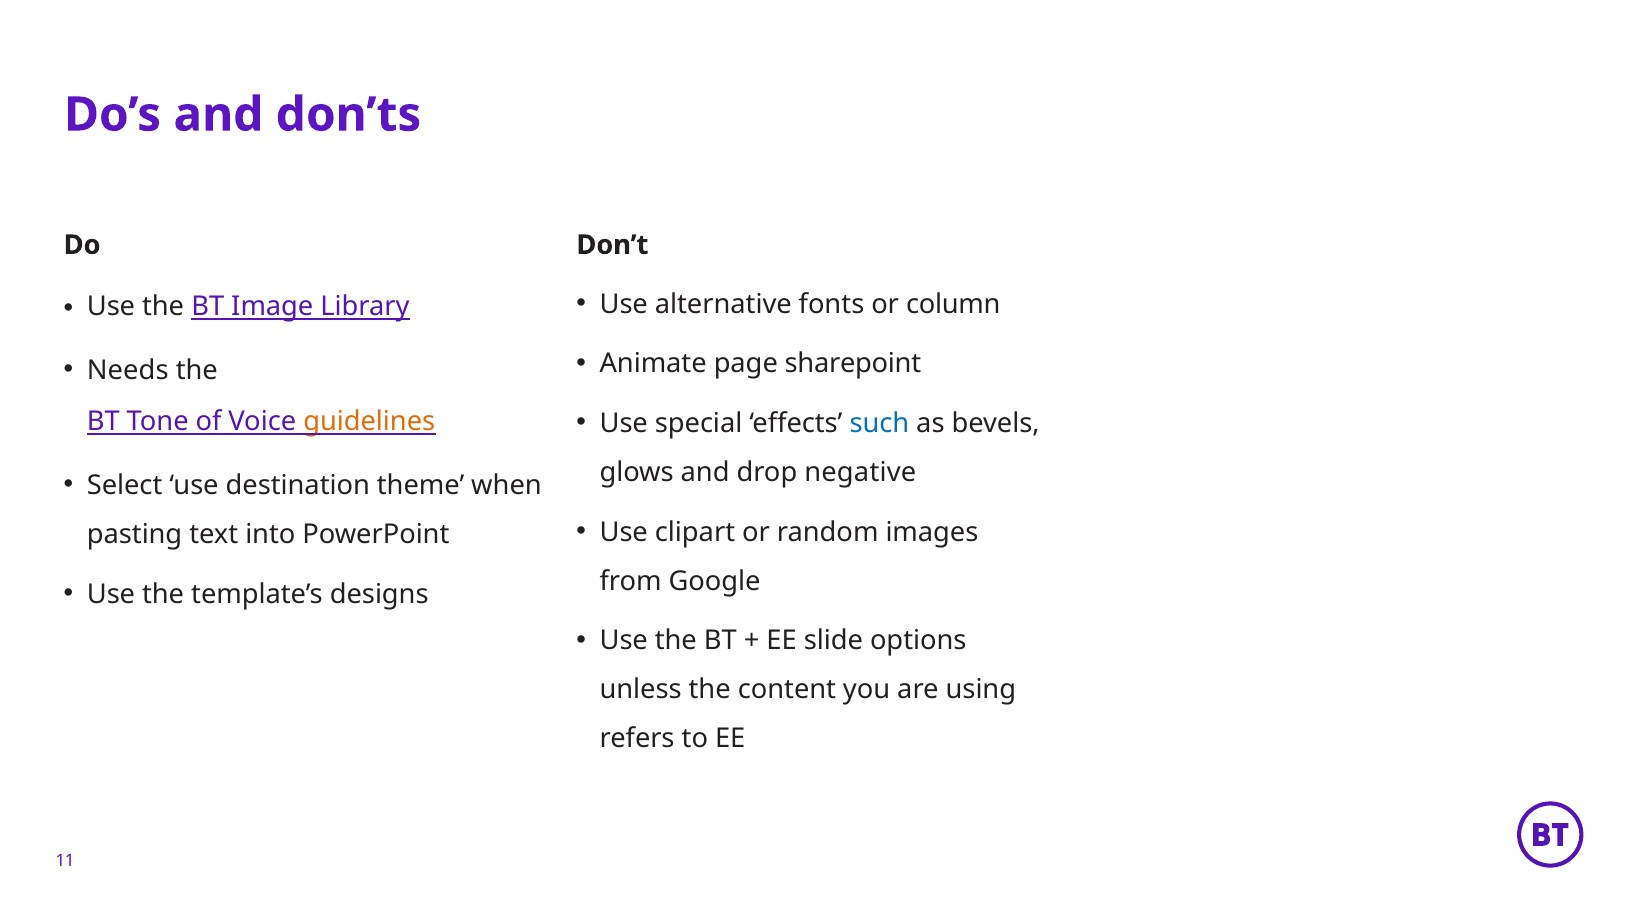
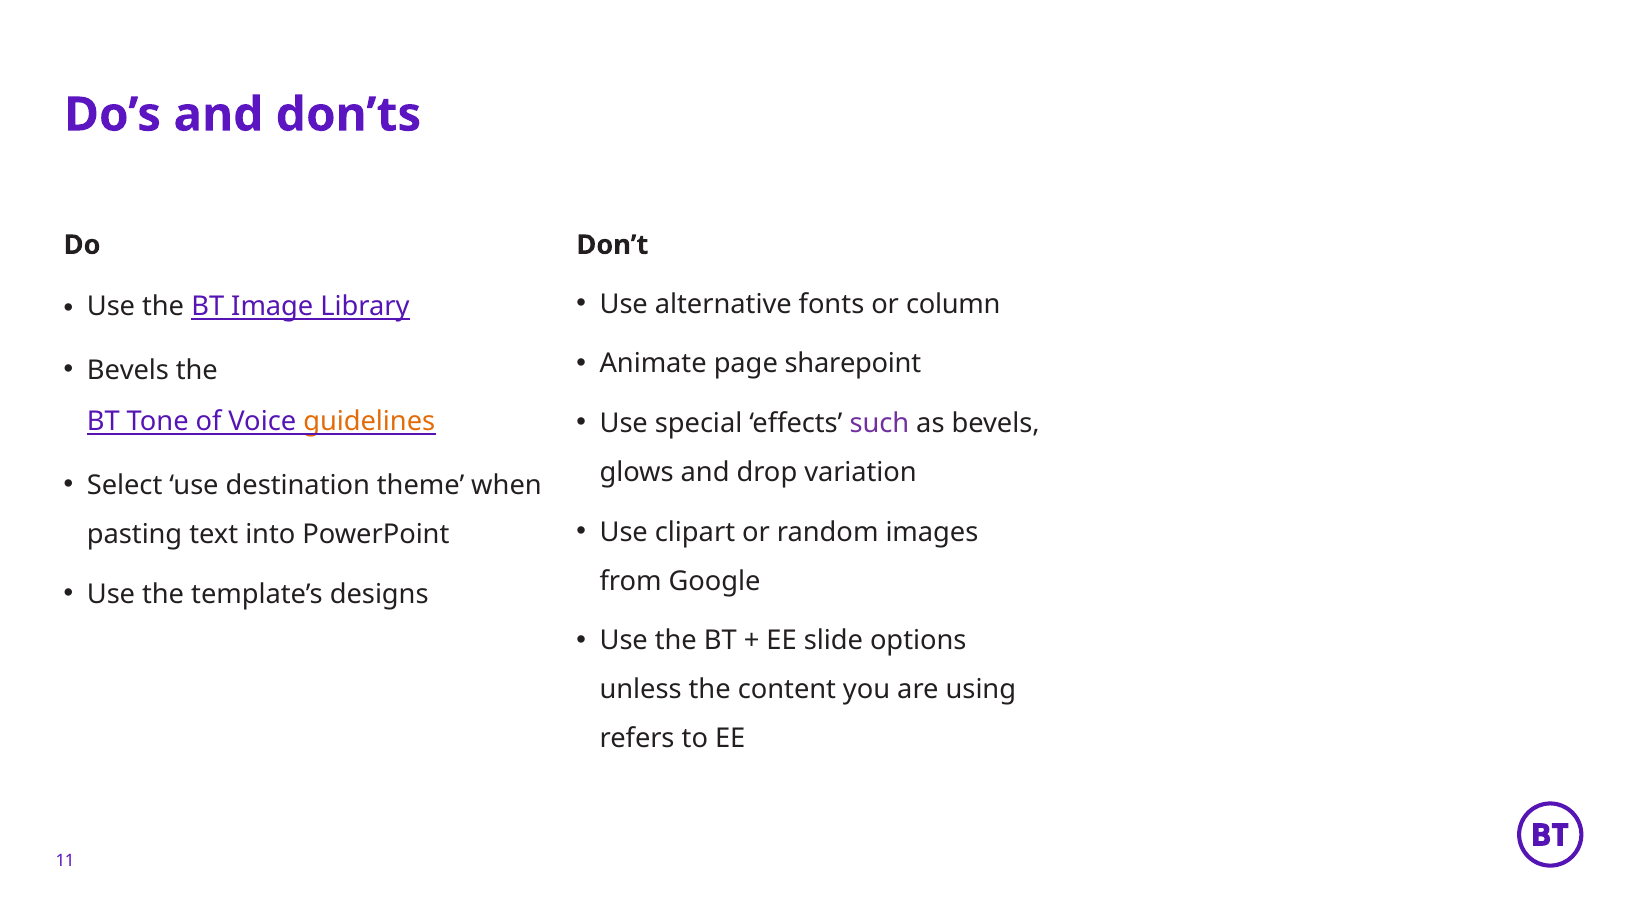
Needs at (128, 370): Needs -> Bevels
such colour: blue -> purple
negative: negative -> variation
